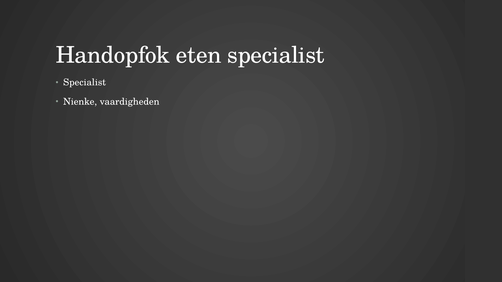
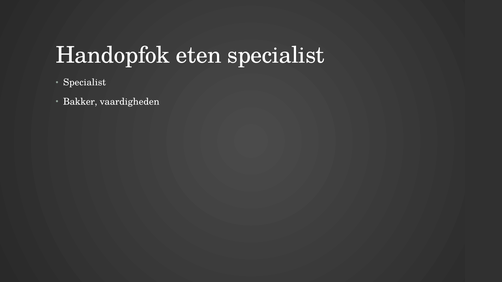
Nienke: Nienke -> Bakker
